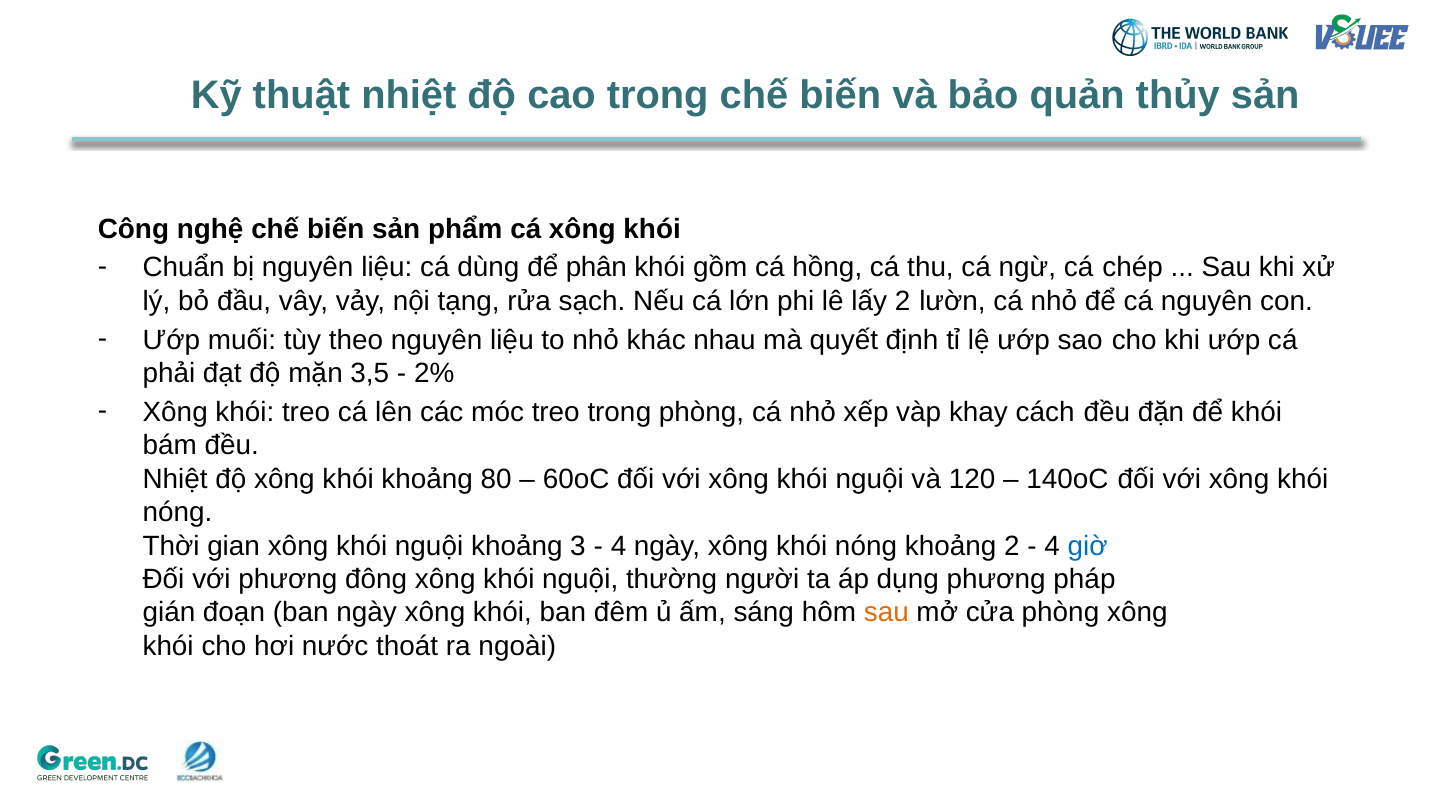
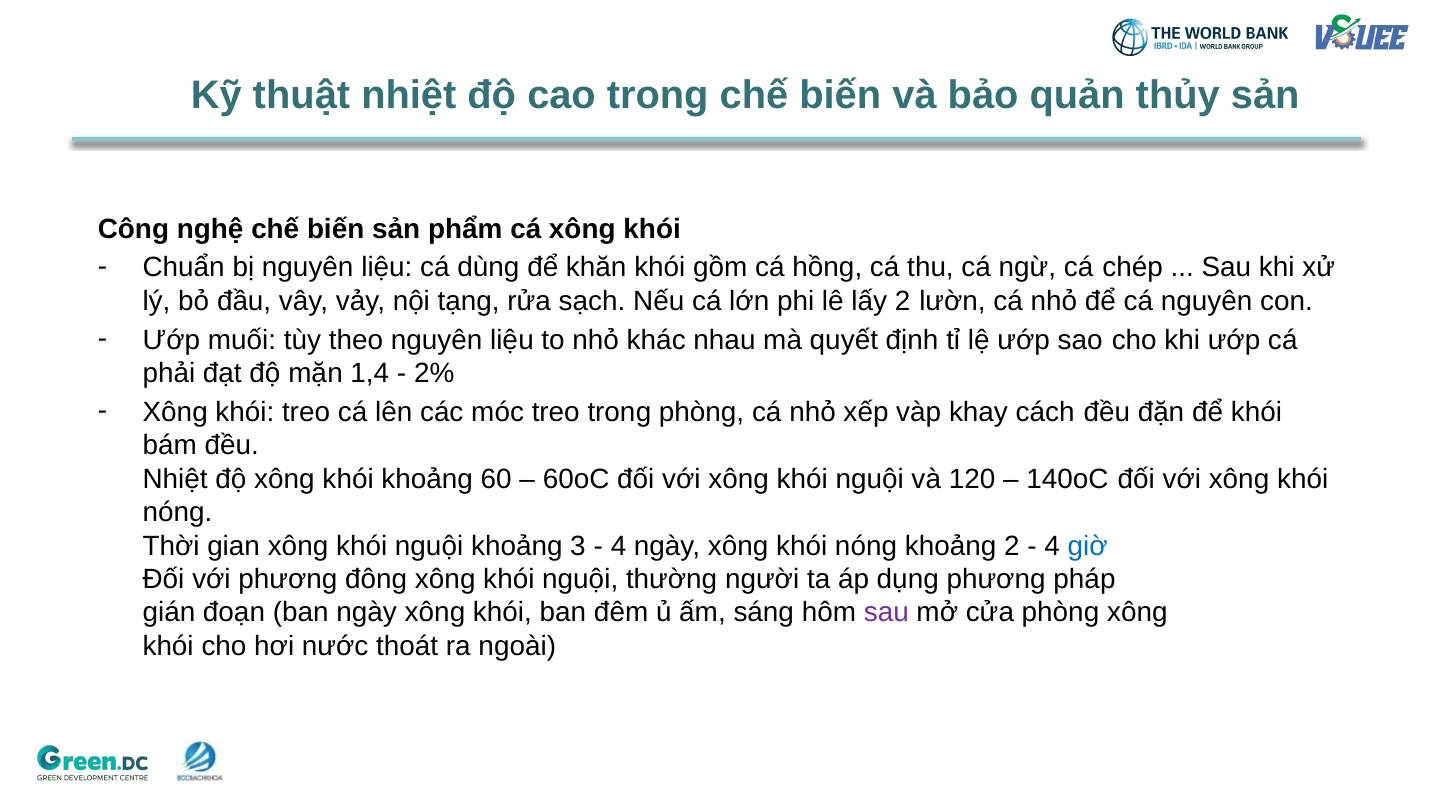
phân: phân -> khăn
3,5: 3,5 -> 1,4
80: 80 -> 60
sau at (886, 613) colour: orange -> purple
